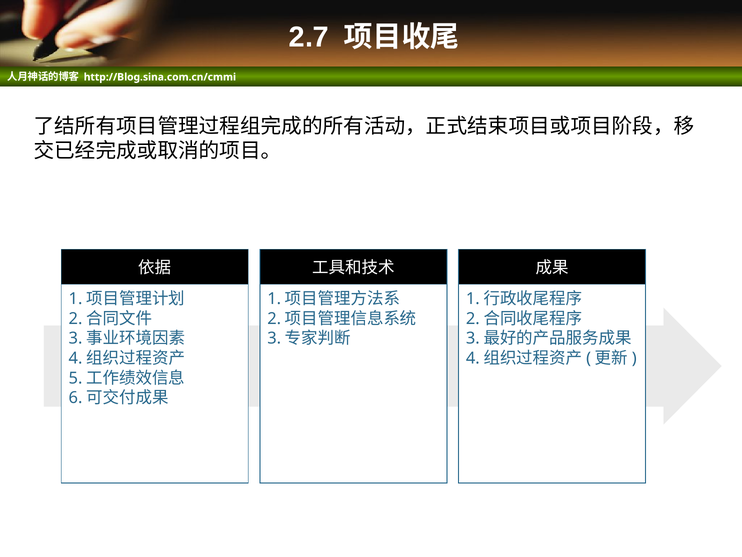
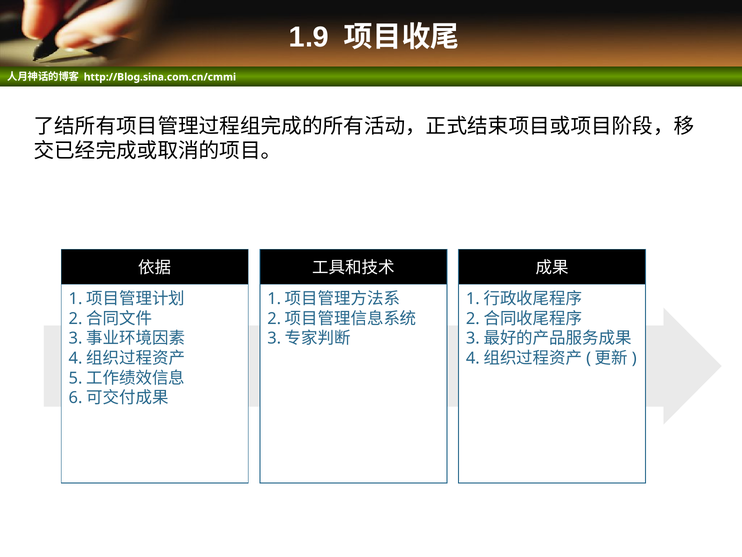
2.7: 2.7 -> 1.9
